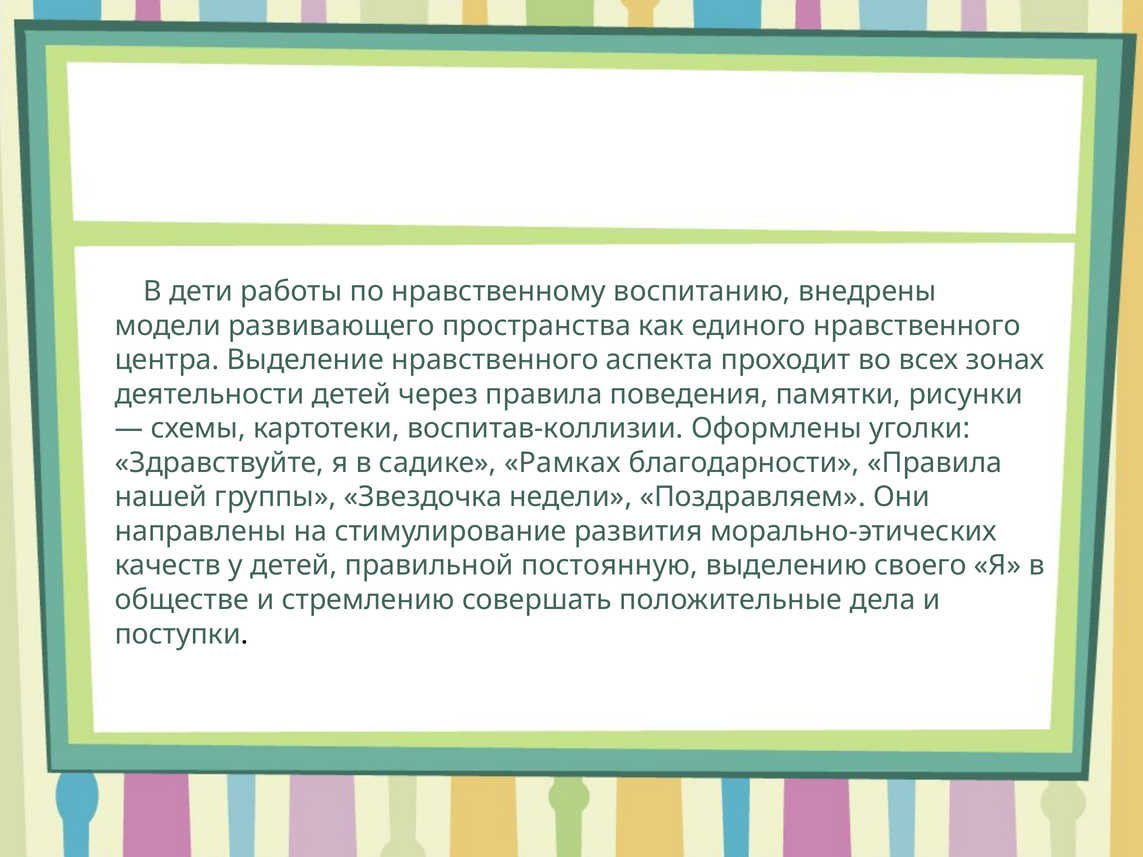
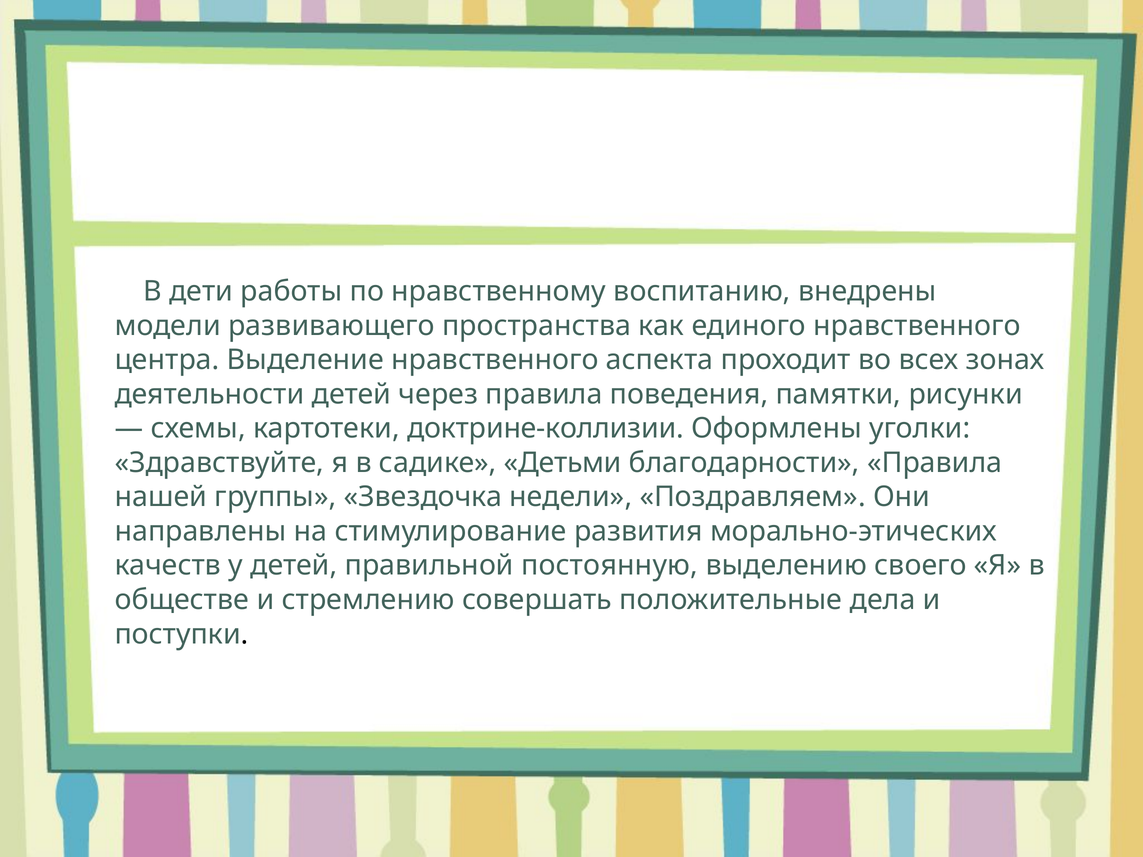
воспитав-коллизии: воспитав-коллизии -> доктрине-коллизии
Рамках: Рамках -> Детьми
